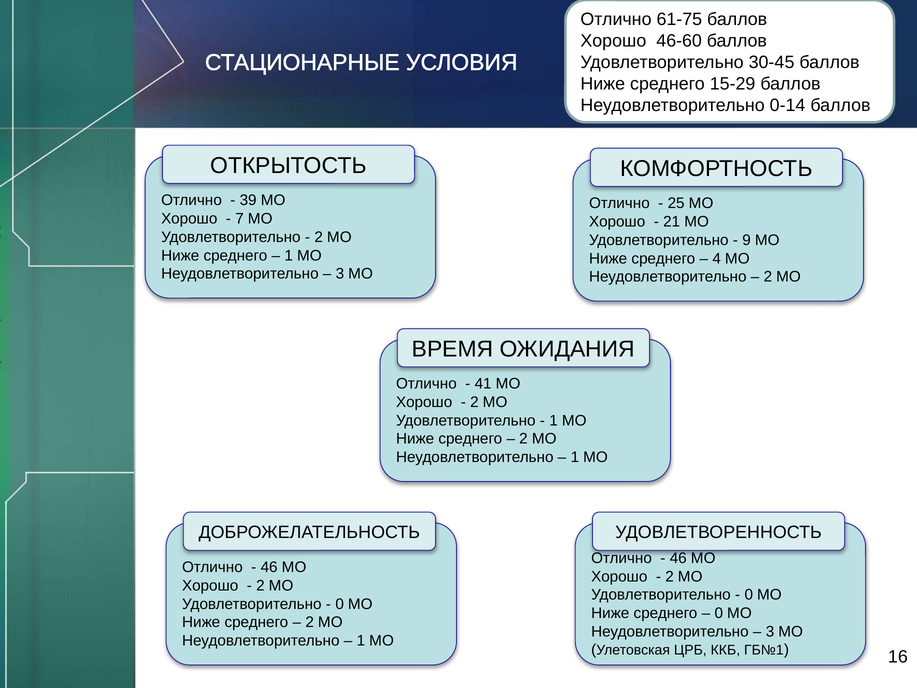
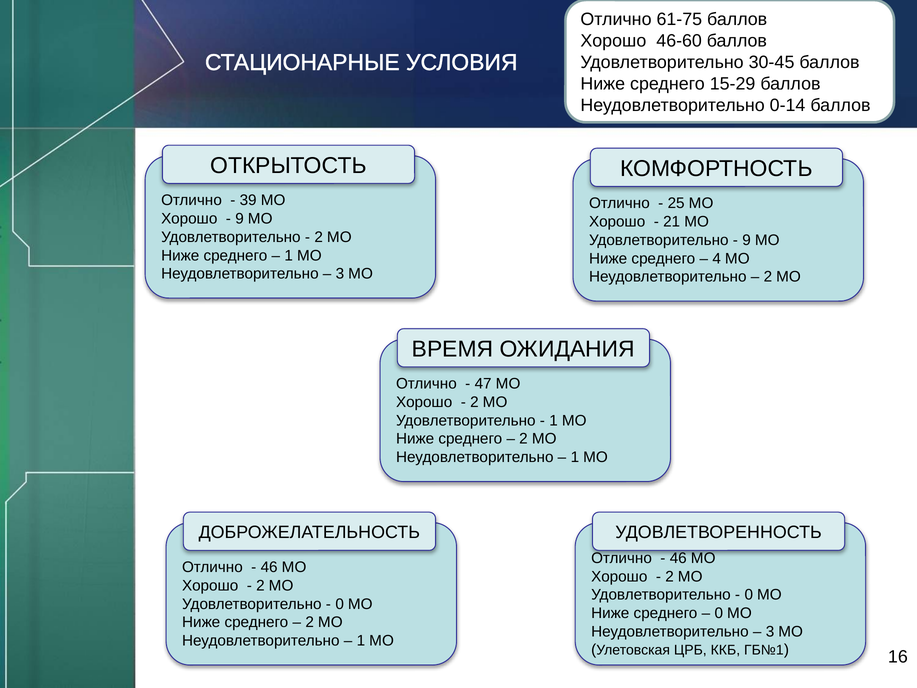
7 at (240, 219): 7 -> 9
41: 41 -> 47
